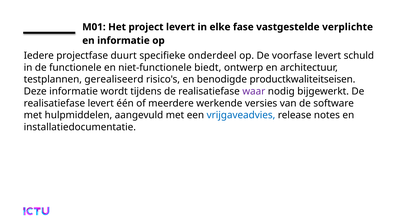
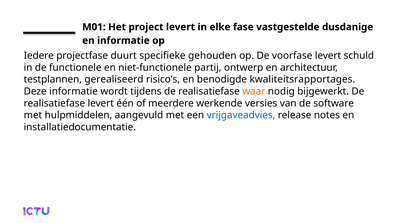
verplichte: verplichte -> dusdanige
onderdeel: onderdeel -> gehouden
biedt: biedt -> partij
productkwaliteitseisen: productkwaliteitseisen -> kwaliteitsrapportages
waar colour: purple -> orange
